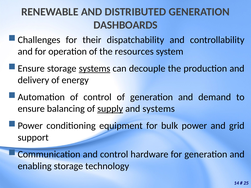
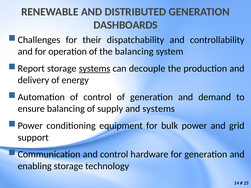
the resources: resources -> balancing
Ensure at (31, 69): Ensure -> Report
supply underline: present -> none
